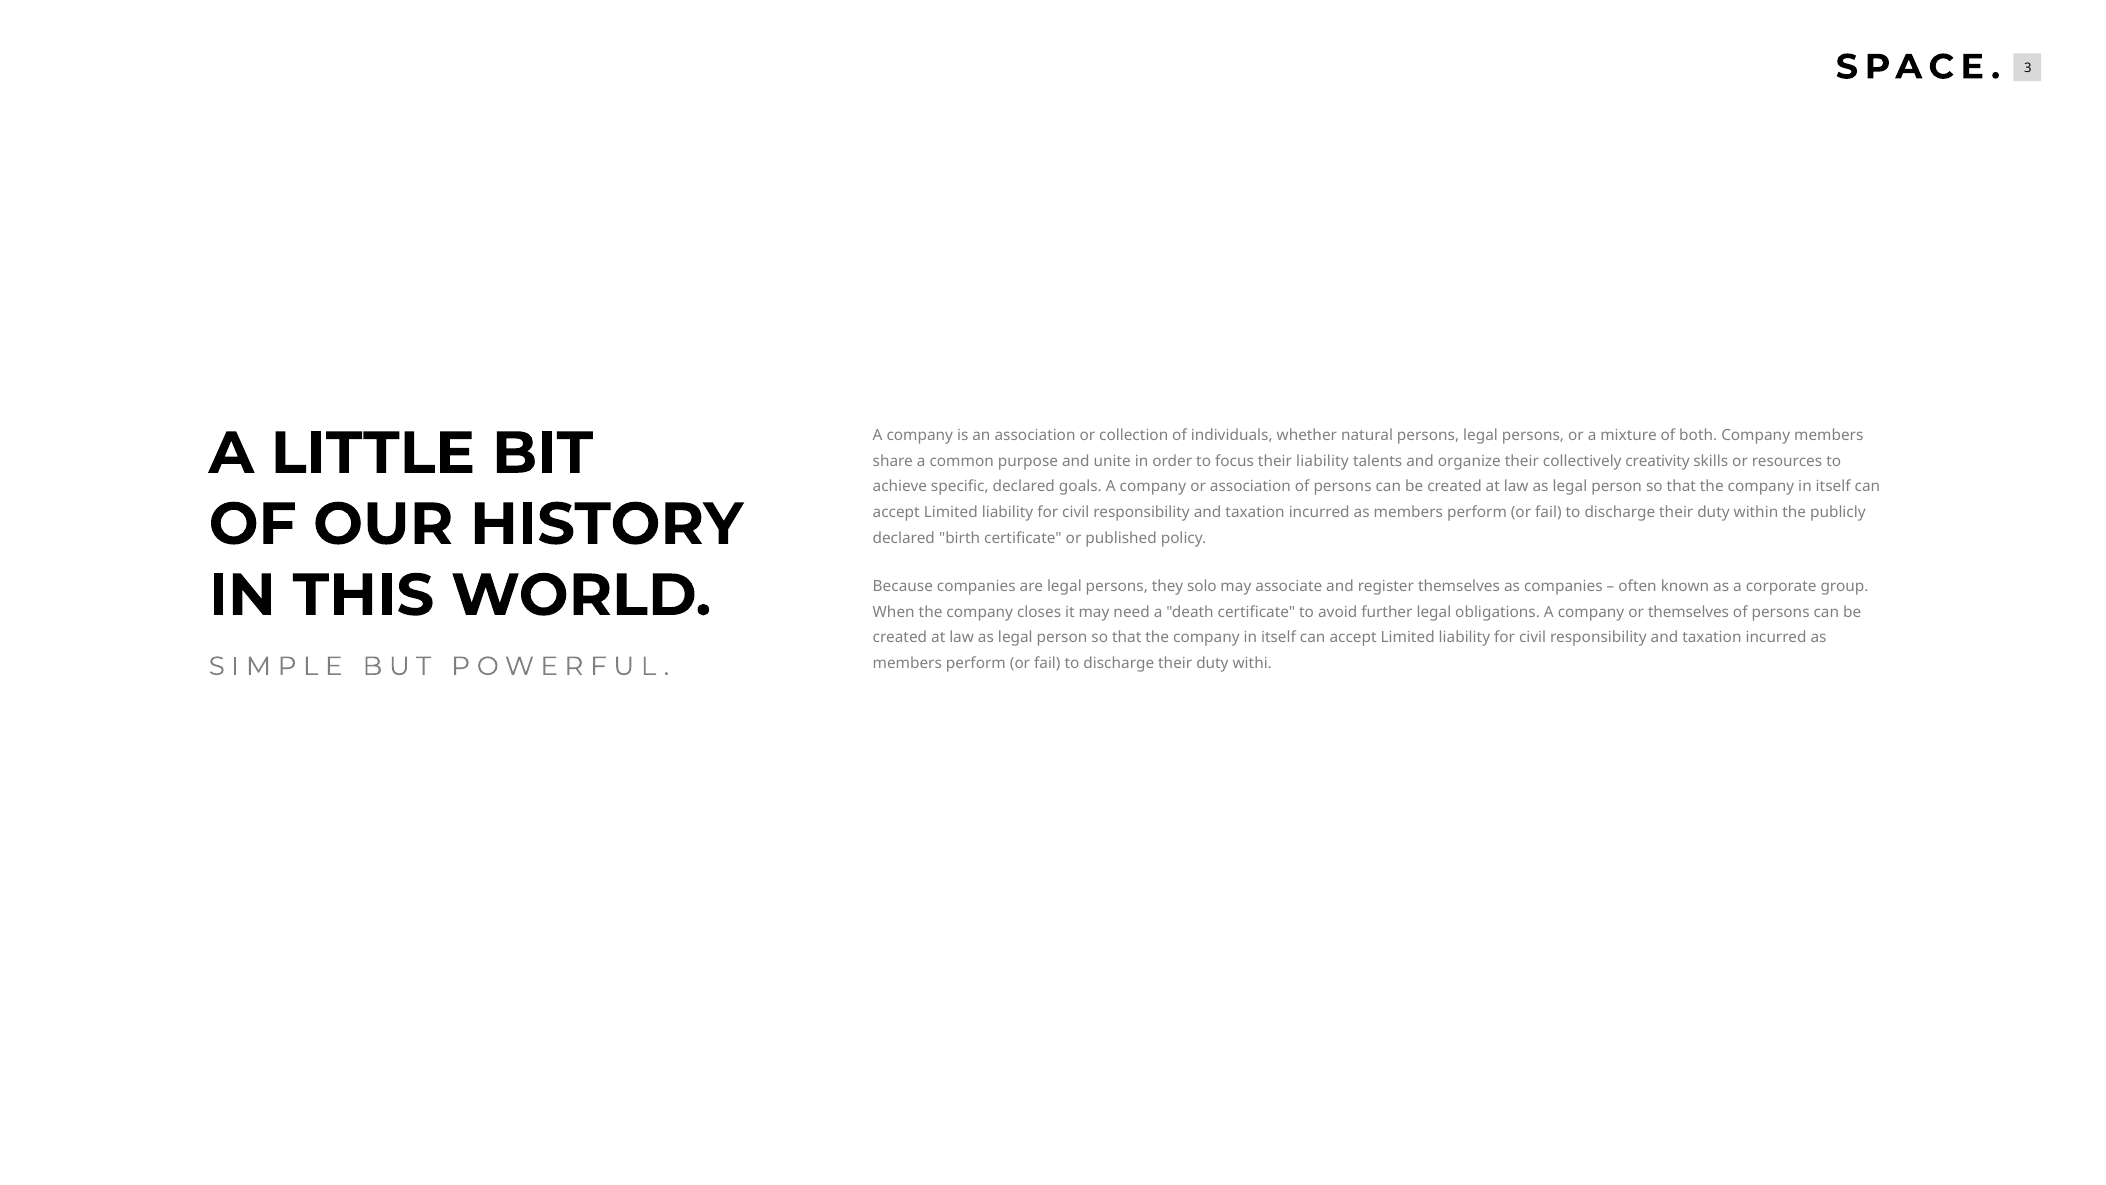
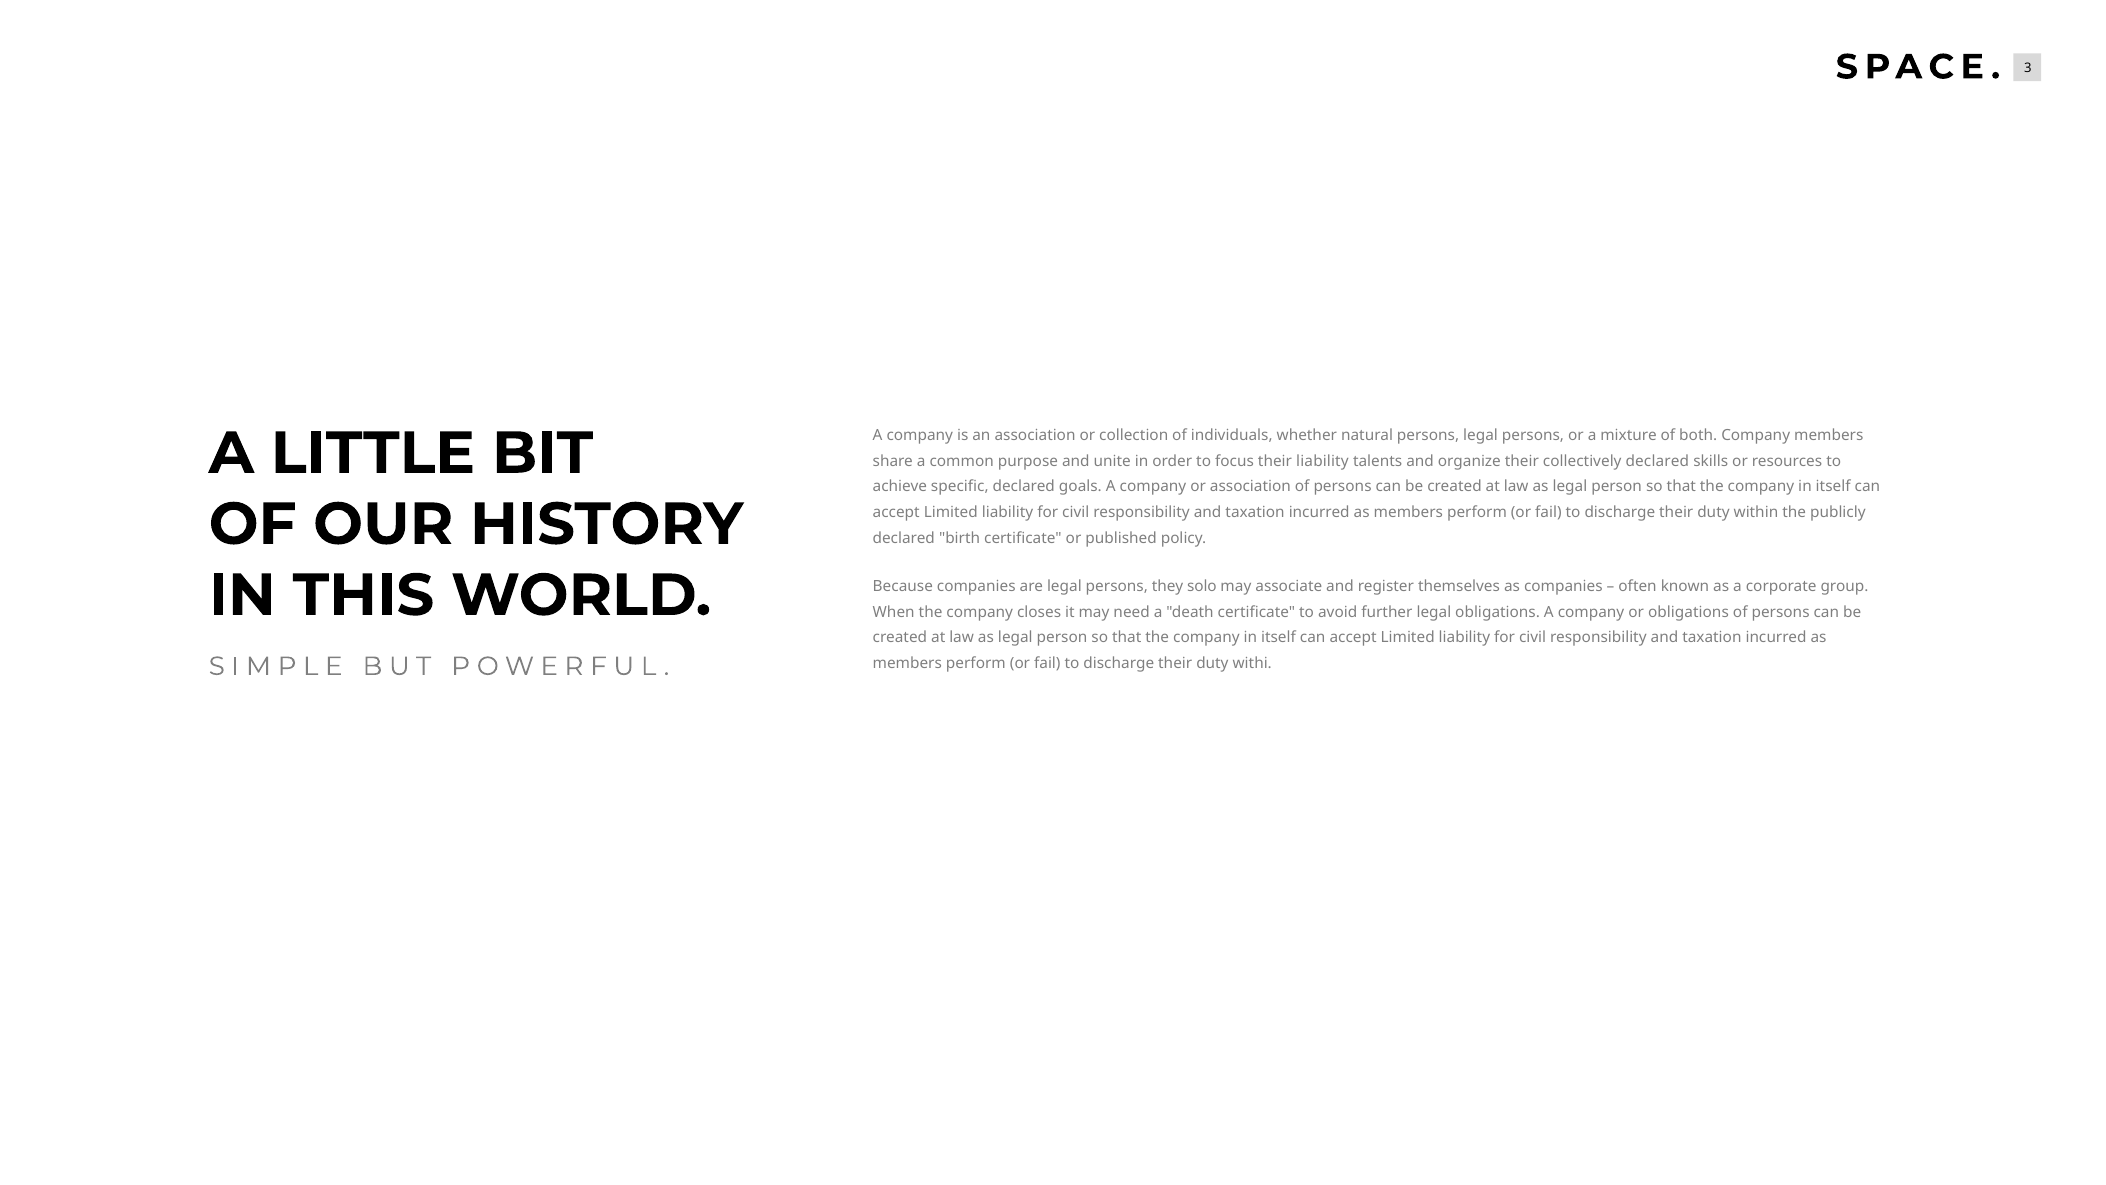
collectively creativity: creativity -> declared
or themselves: themselves -> obligations
